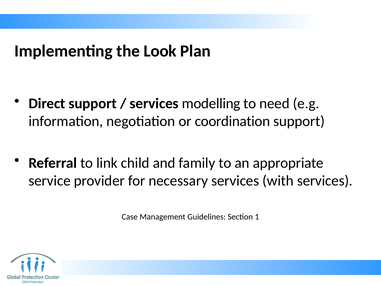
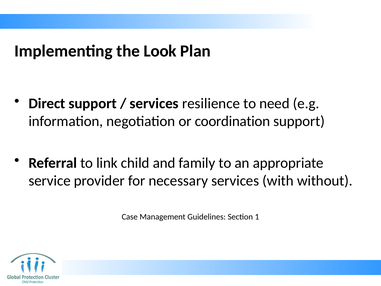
modelling: modelling -> resilience
with services: services -> without
